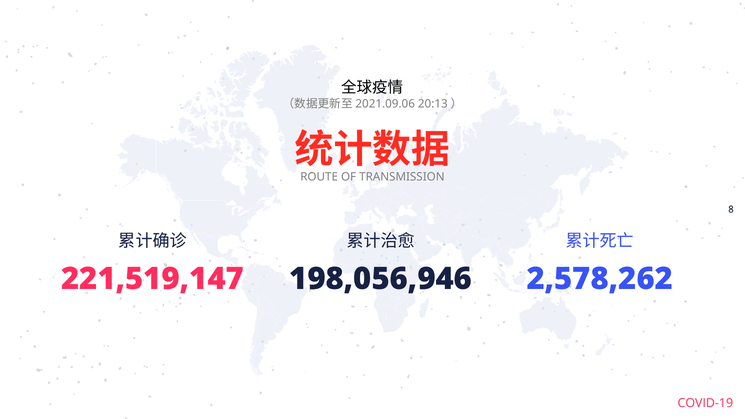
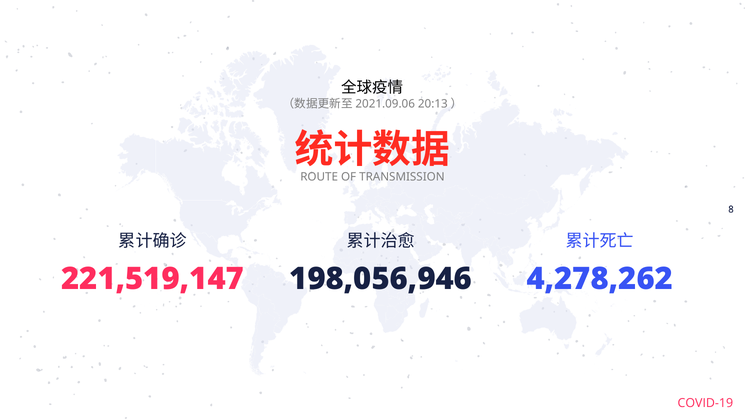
2,578,262: 2,578,262 -> 4,278,262
